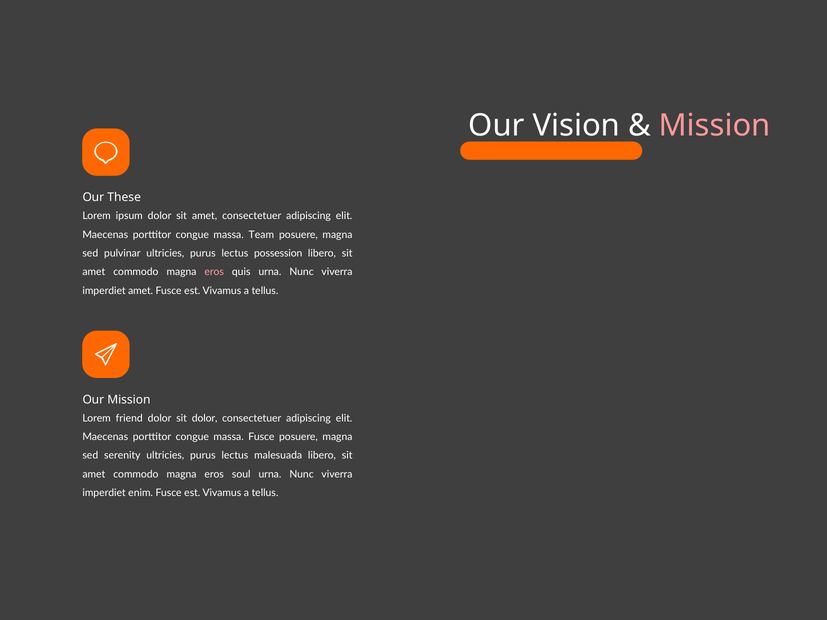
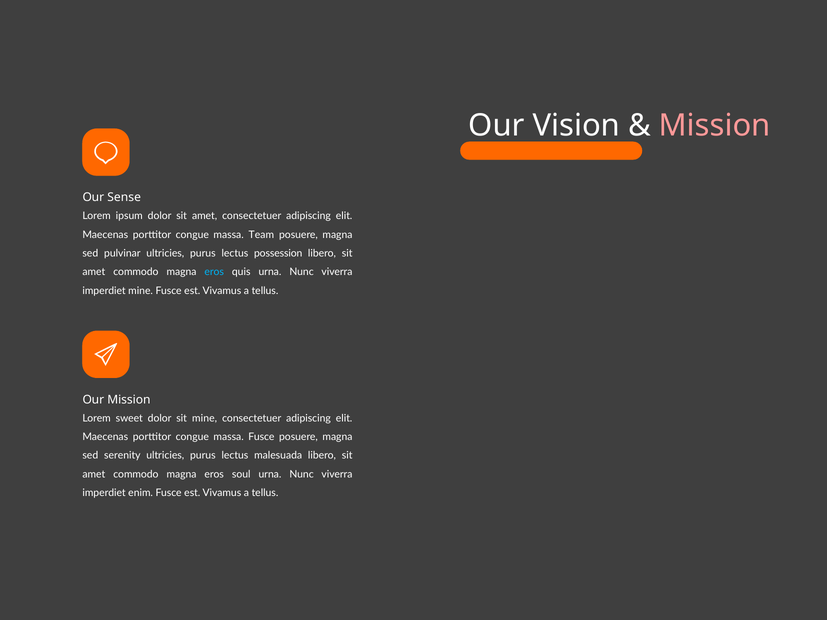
These: These -> Sense
eros at (214, 272) colour: pink -> light blue
imperdiet amet: amet -> mine
friend: friend -> sweet
sit dolor: dolor -> mine
